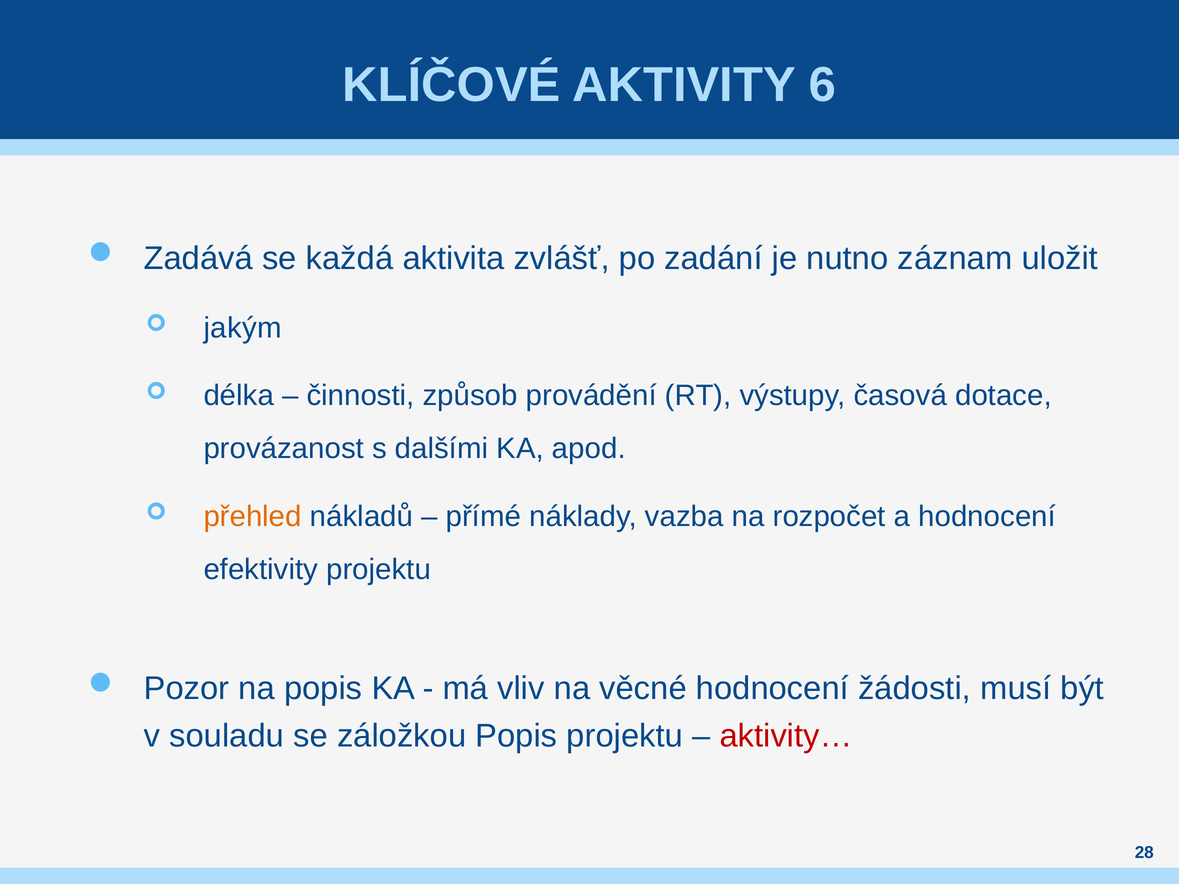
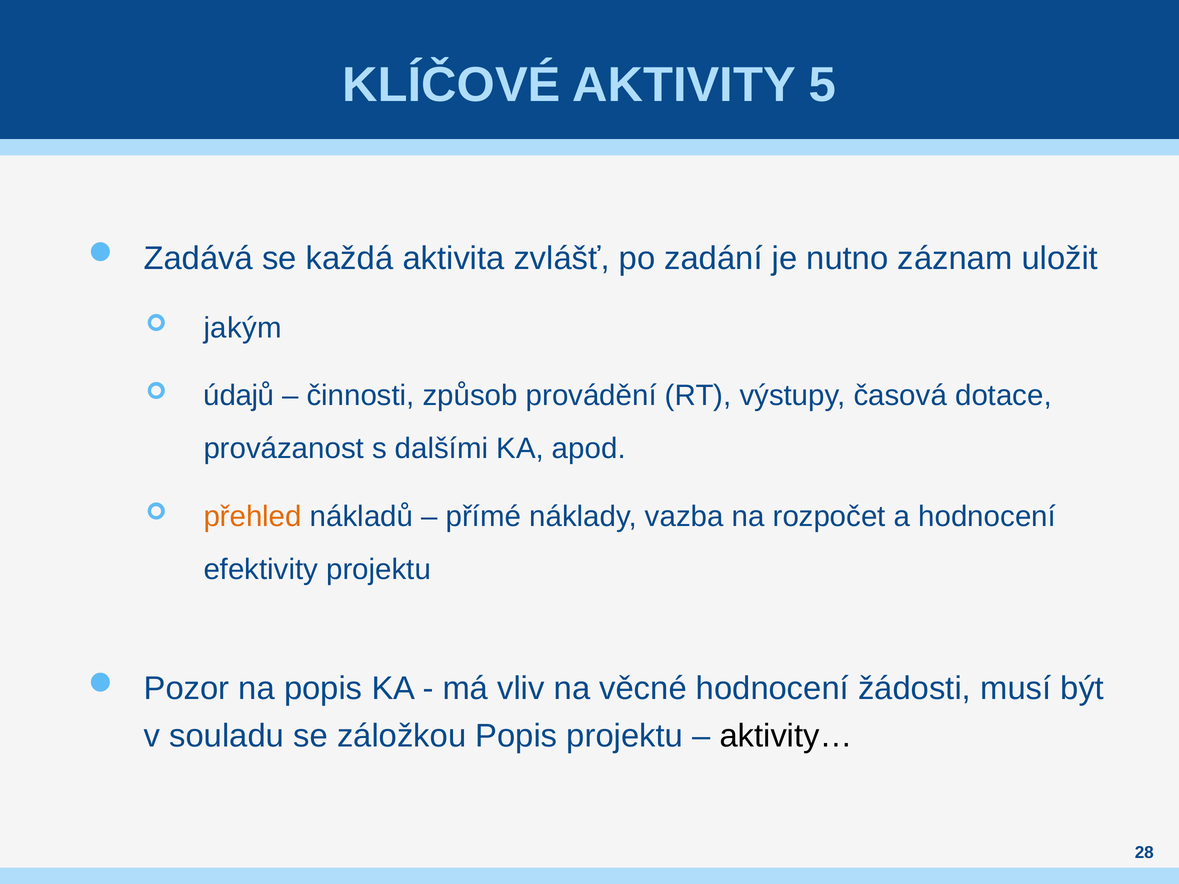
6: 6 -> 5
délka: délka -> údajů
aktivity… colour: red -> black
